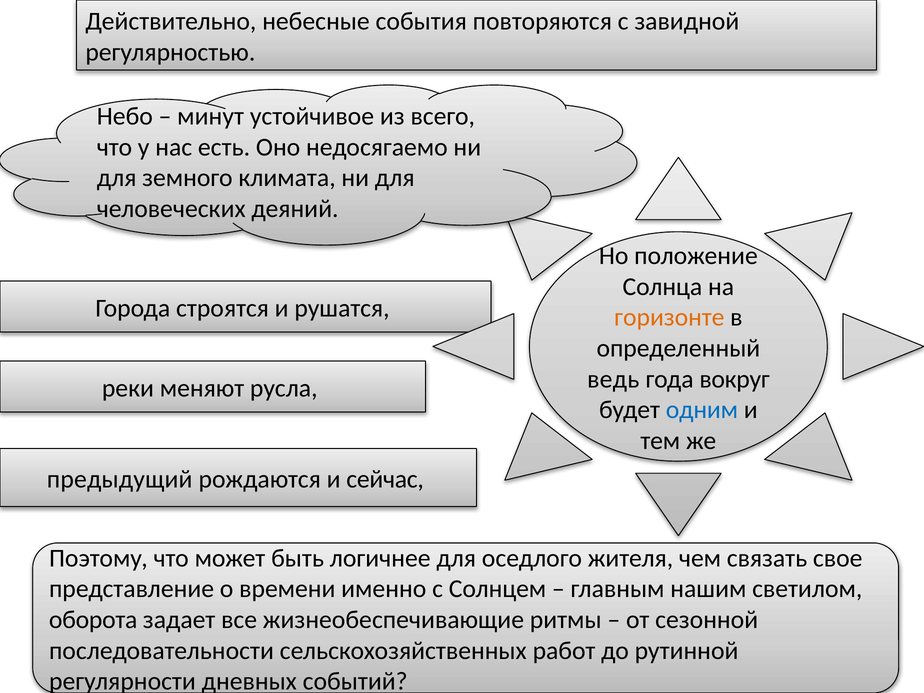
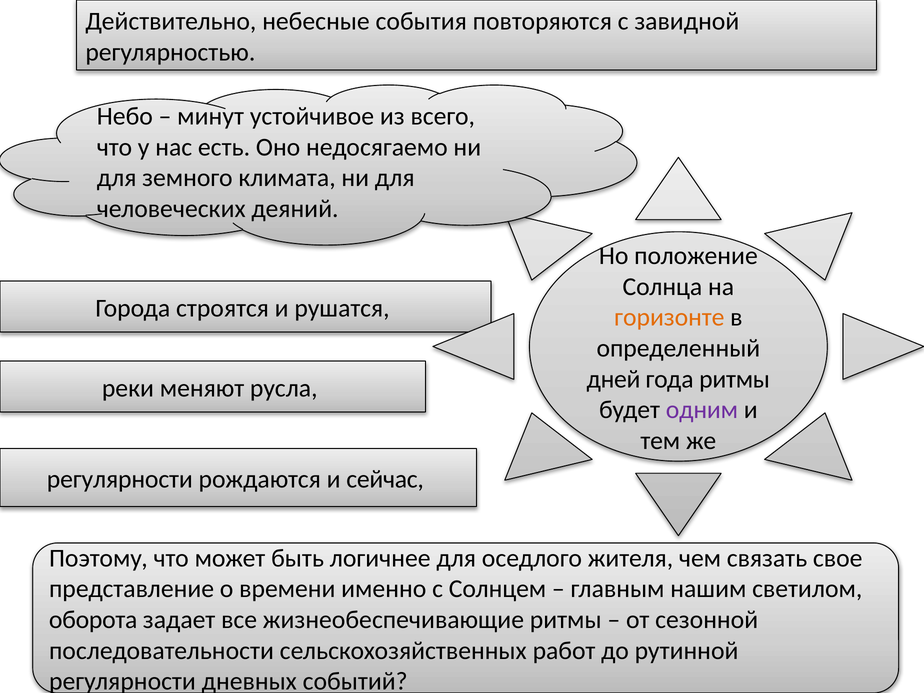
ведь: ведь -> дней
года вокруг: вокруг -> ритмы
одним colour: blue -> purple
предыдущий at (120, 479): предыдущий -> регулярности
